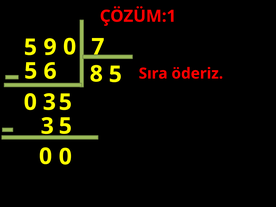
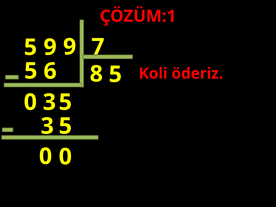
9 0: 0 -> 9
Sıra: Sıra -> Koli
